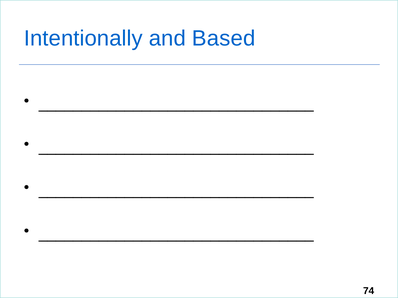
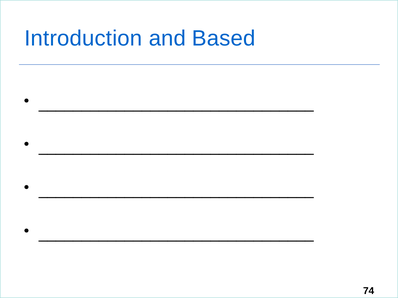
Intentionally: Intentionally -> Introduction
